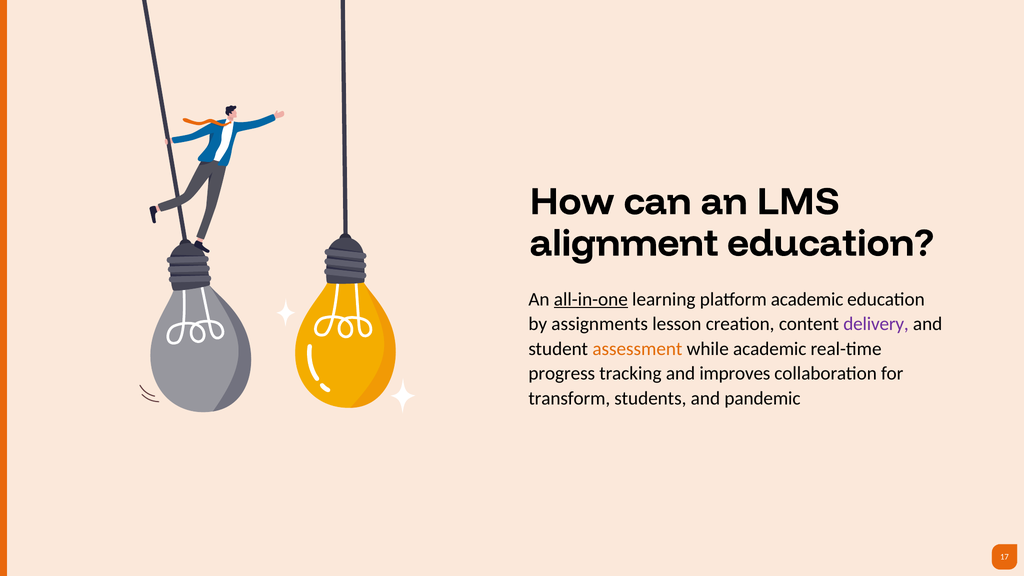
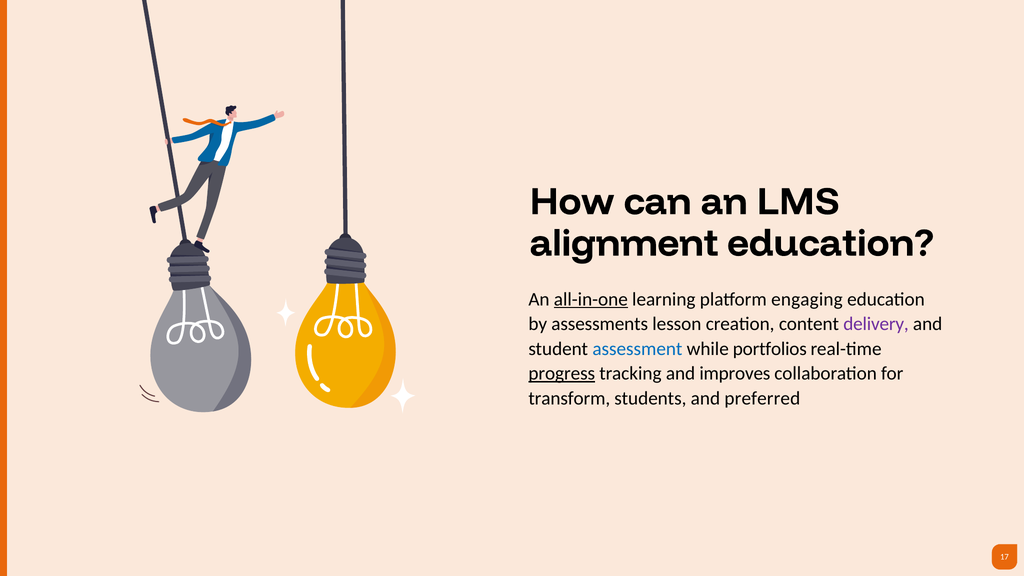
platform academic: academic -> engaging
assignments: assignments -> assessments
assessment colour: orange -> blue
while academic: academic -> portfolios
progress underline: none -> present
pandemic: pandemic -> preferred
